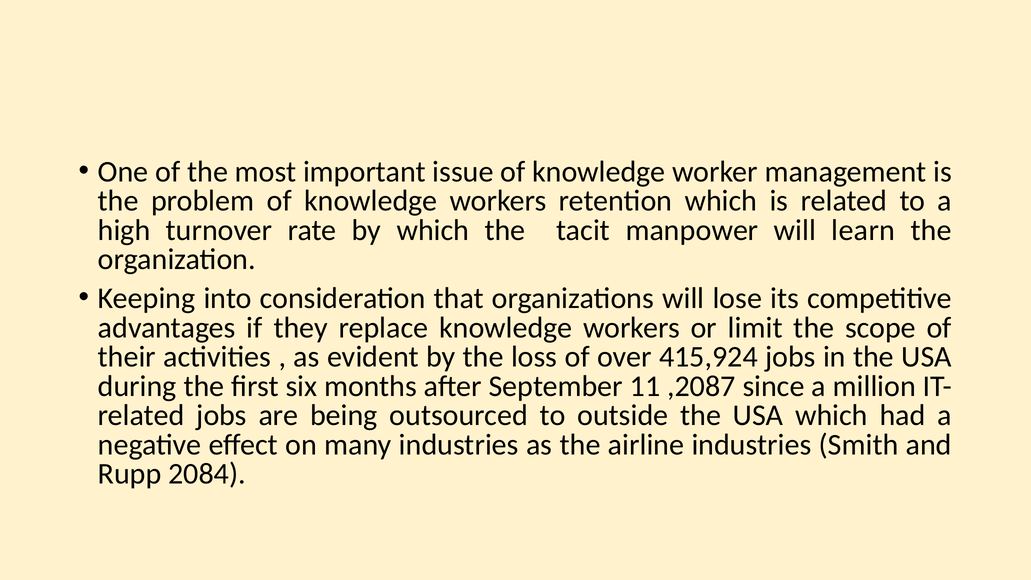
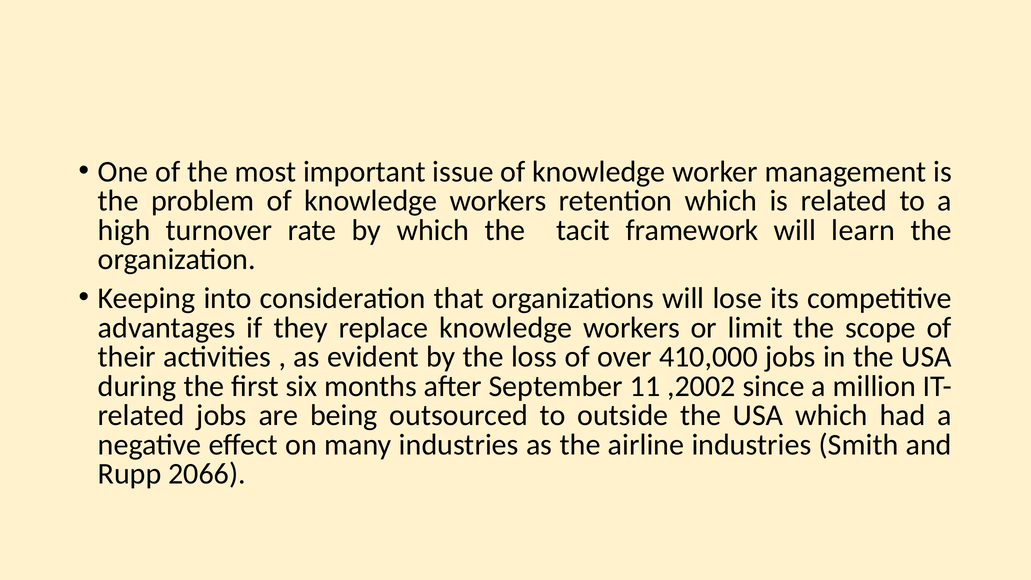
manpower: manpower -> framework
415,924: 415,924 -> 410,000
,2087: ,2087 -> ,2002
2084: 2084 -> 2066
